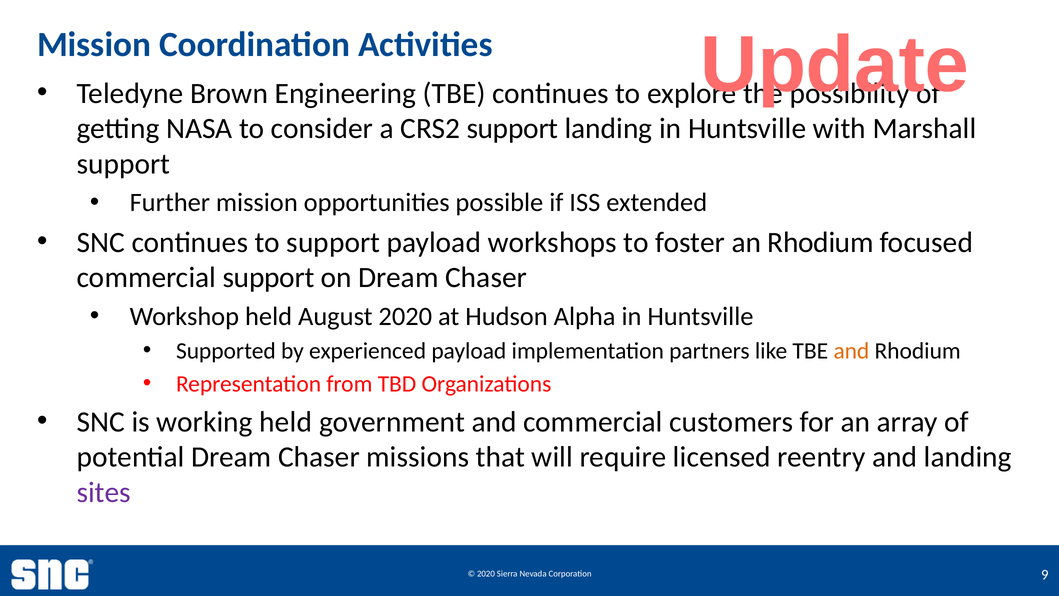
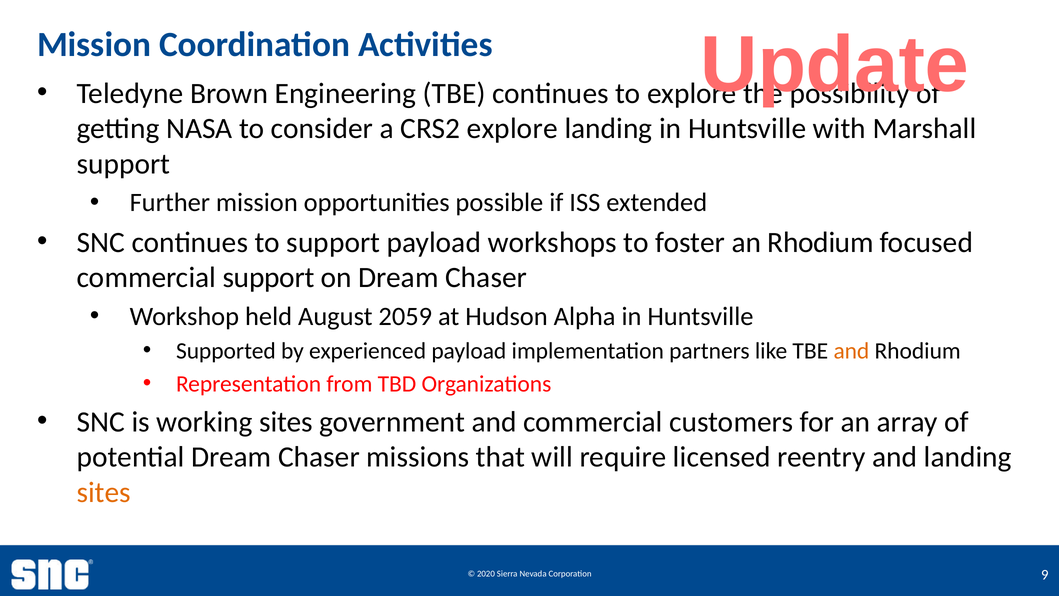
CRS2 support: support -> explore
August 2020: 2020 -> 2059
working held: held -> sites
sites at (104, 492) colour: purple -> orange
